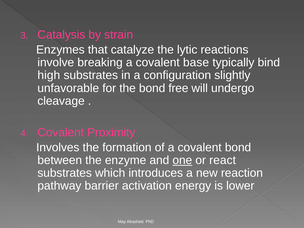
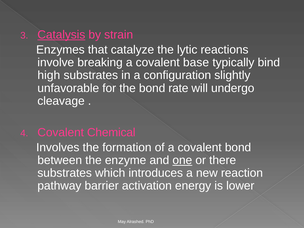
Catalysis underline: none -> present
free: free -> rate
Proximity: Proximity -> Chemical
react: react -> there
